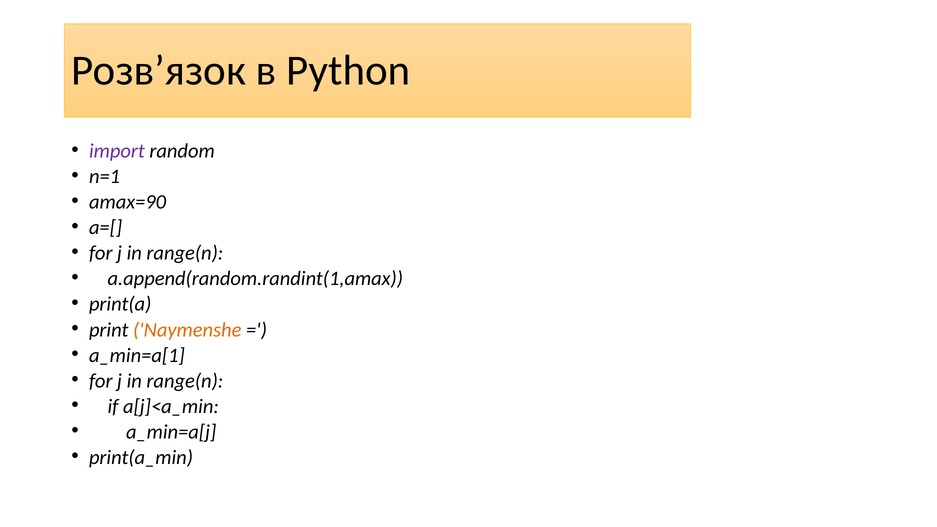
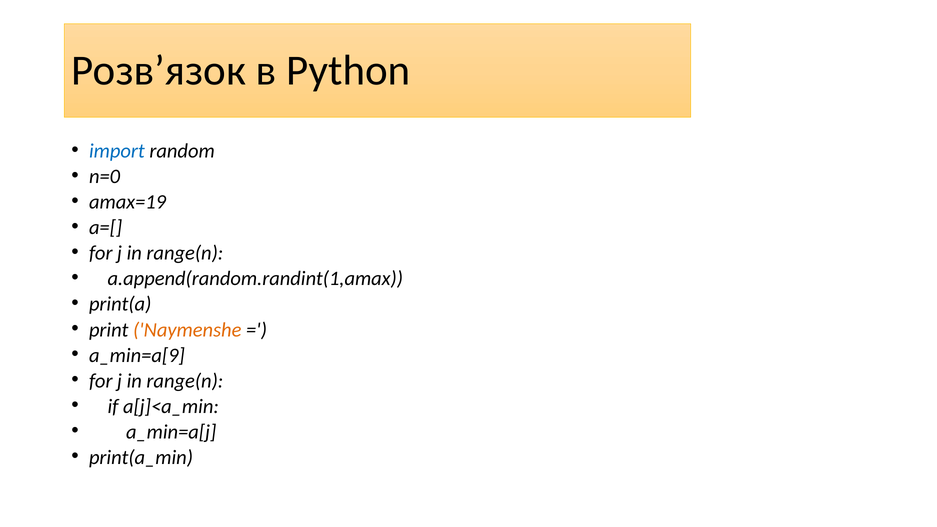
import colour: purple -> blue
n=1: n=1 -> n=0
amax=90: amax=90 -> amax=19
a_min=a[1: a_min=a[1 -> a_min=a[9
